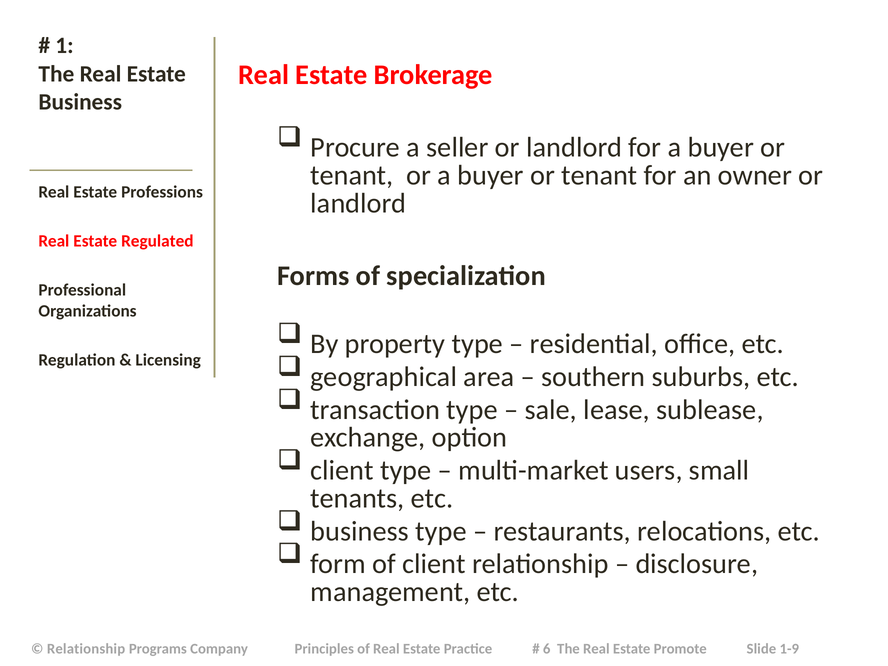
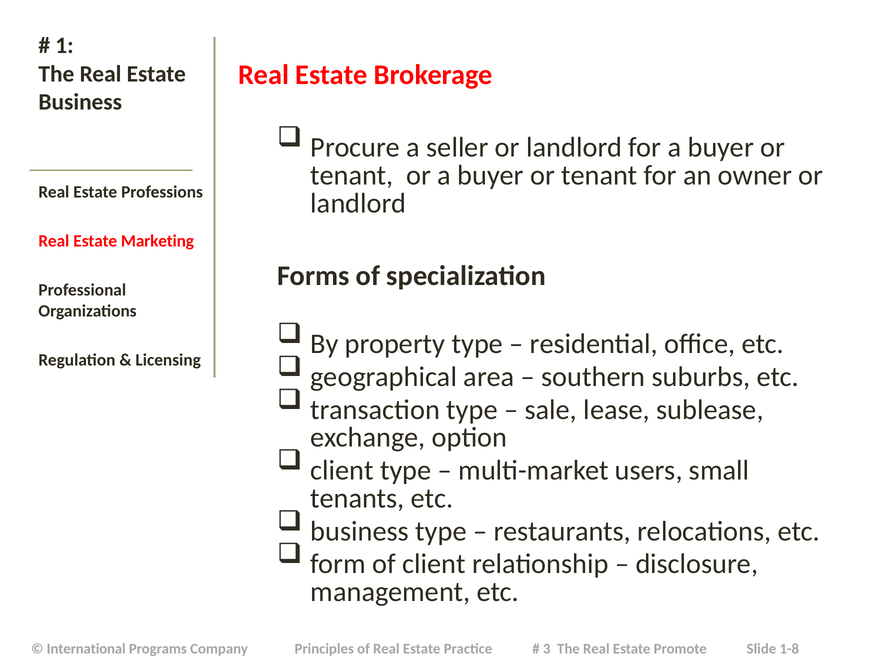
Regulated: Regulated -> Marketing
Relationship at (86, 649): Relationship -> International
6: 6 -> 3
1-9: 1-9 -> 1-8
